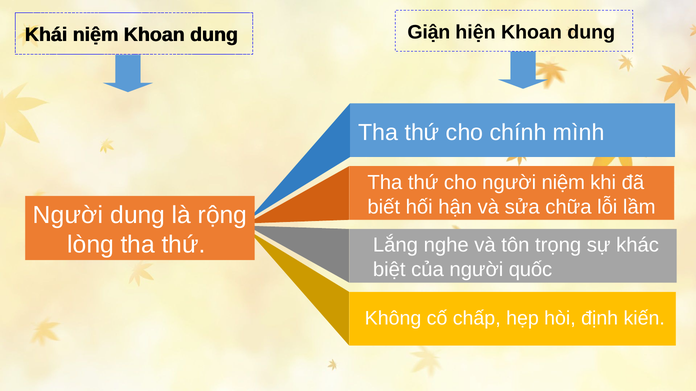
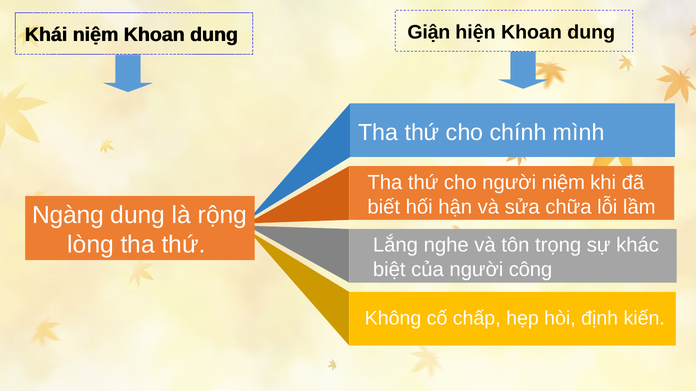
Người at (68, 215): Người -> Ngàng
quốc: quốc -> công
